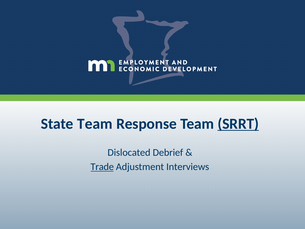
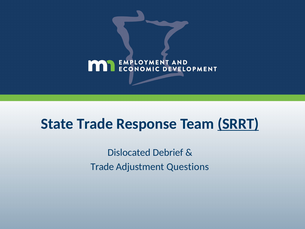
State Team: Team -> Trade
Trade at (102, 167) underline: present -> none
Interviews: Interviews -> Questions
